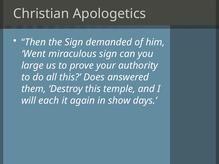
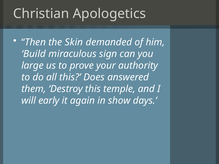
the Sign: Sign -> Skin
Went: Went -> Build
each: each -> early
